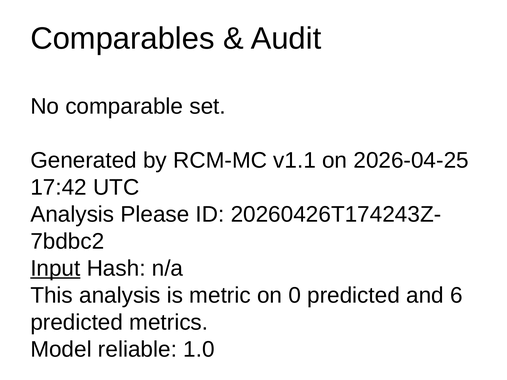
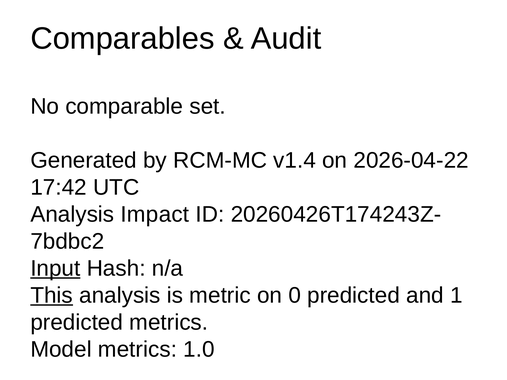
v1.1: v1.1 -> v1.4
2026-04-25: 2026-04-25 -> 2026-04-22
Please: Please -> Impact
This underline: none -> present
6: 6 -> 1
Model reliable: reliable -> metrics
